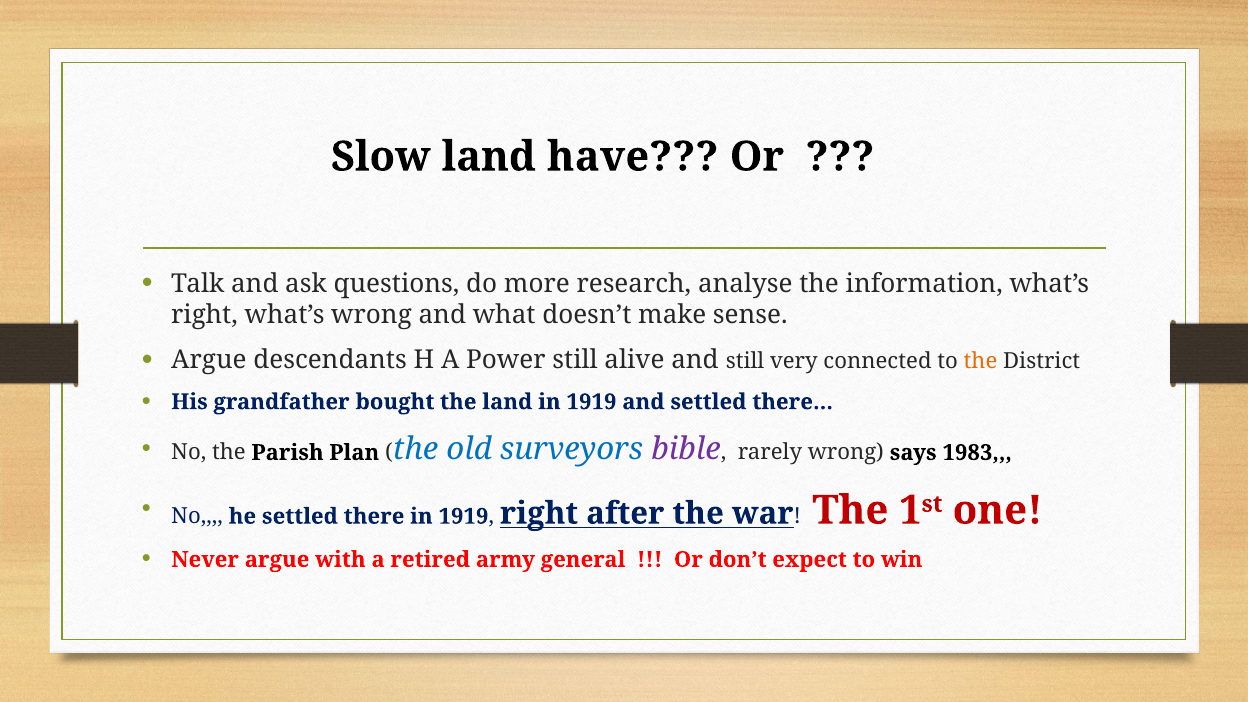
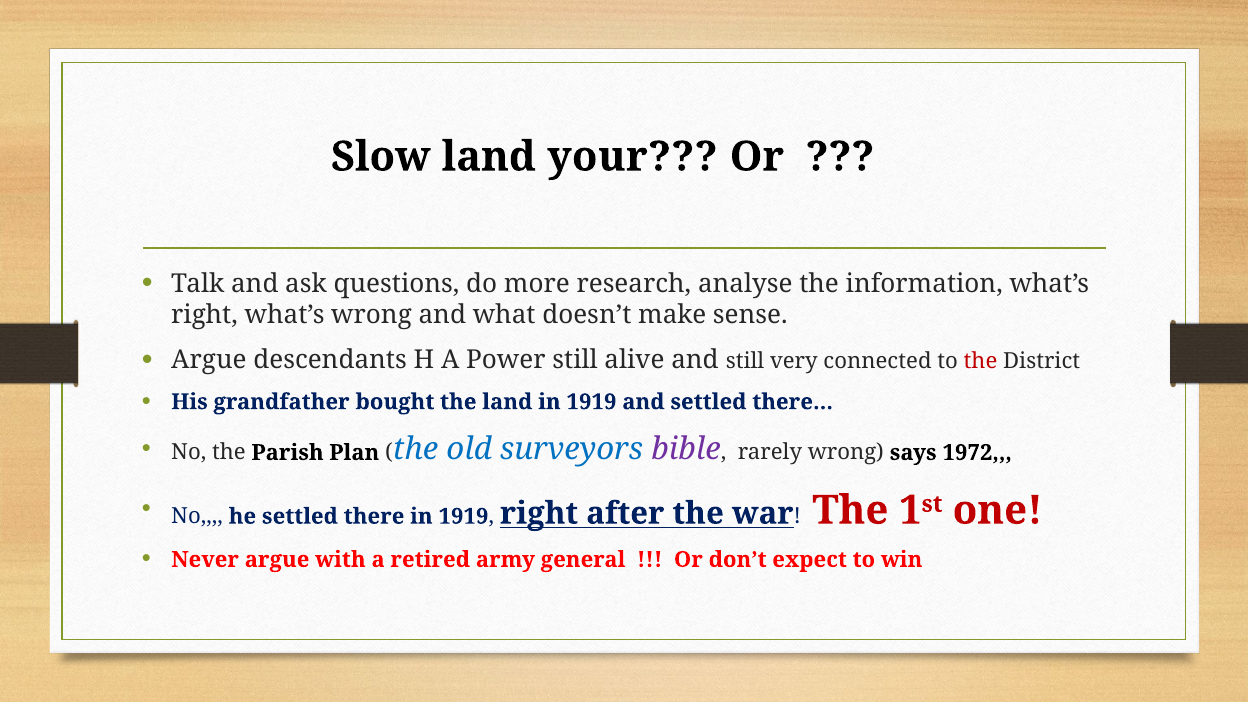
have: have -> your
the at (981, 362) colour: orange -> red
1983: 1983 -> 1972
